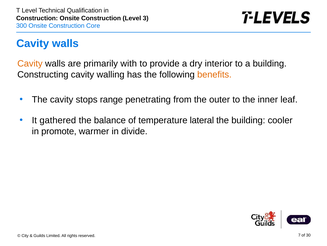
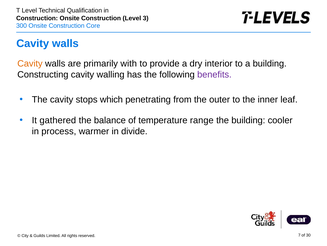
benefits colour: orange -> purple
range: range -> which
lateral: lateral -> range
promote: promote -> process
